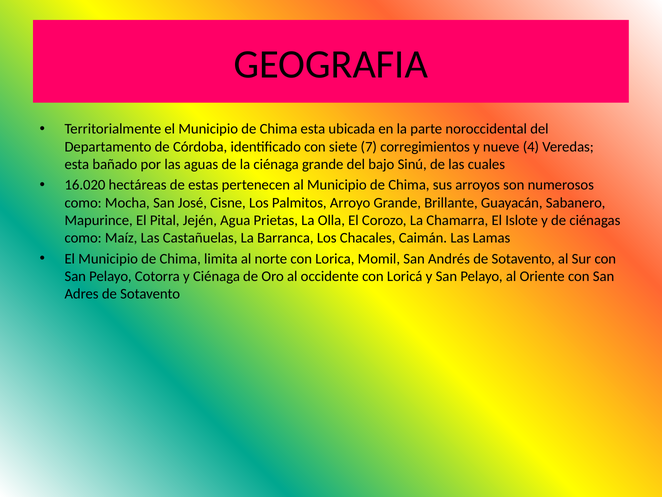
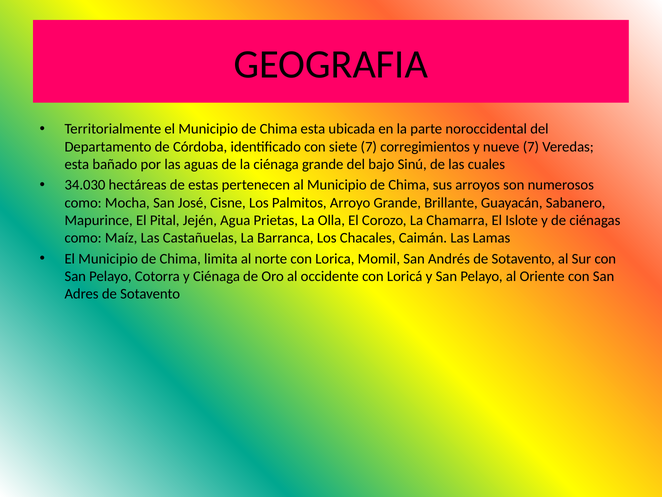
nueve 4: 4 -> 7
16.020: 16.020 -> 34.030
